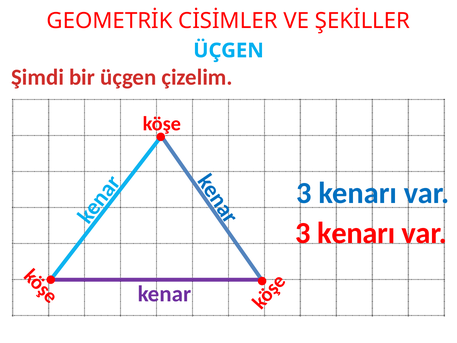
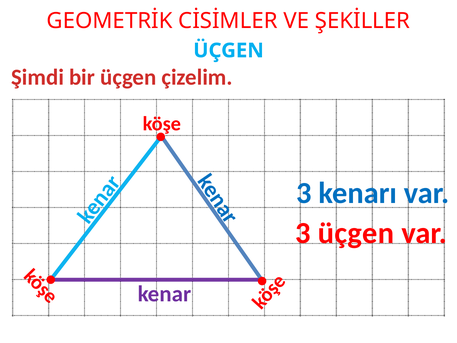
kenarı at (356, 233): kenarı -> üçgen
